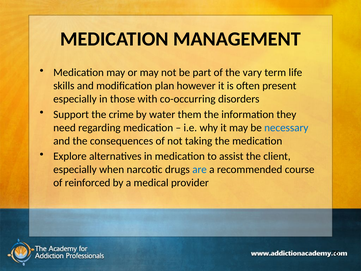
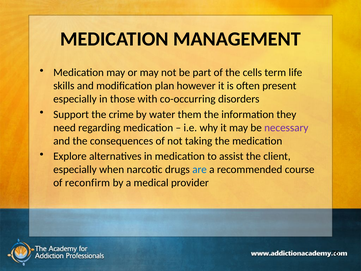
vary: vary -> cells
necessary colour: blue -> purple
reinforced: reinforced -> reconfirm
